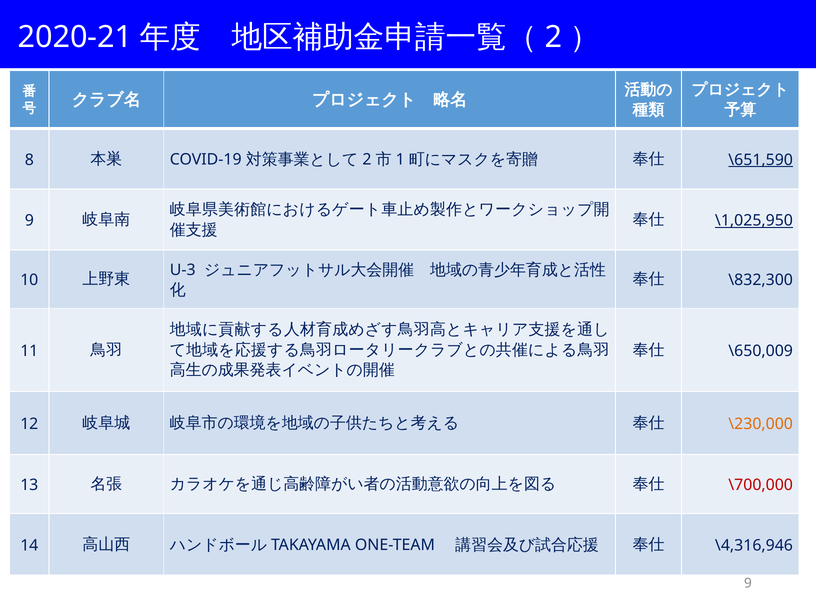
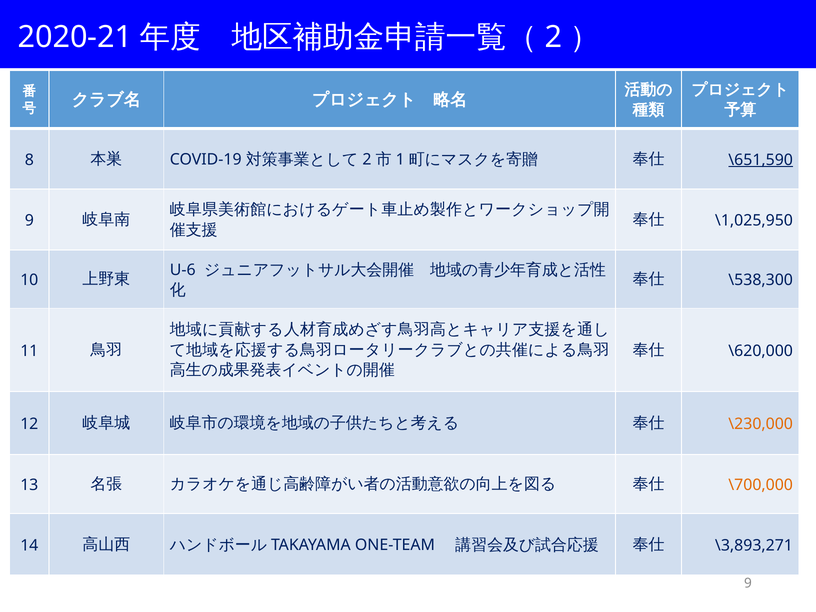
\1,025,950 underline: present -> none
\832,300: \832,300 -> \538,300
U-3: U-3 -> U-6
\650,009: \650,009 -> \620,000
\700,000 colour: red -> orange
\4,316,946: \4,316,946 -> \3,893,271
